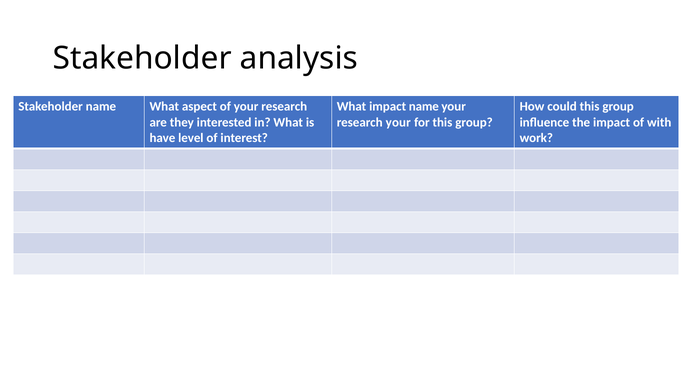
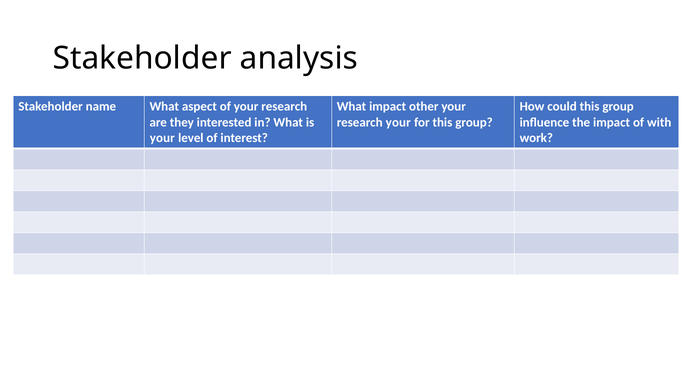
impact name: name -> other
have at (162, 138): have -> your
